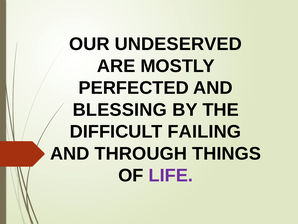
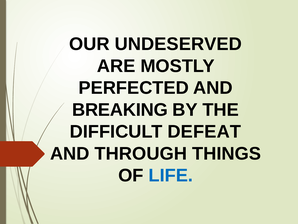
BLESSING: BLESSING -> BREAKING
FAILING: FAILING -> DEFEAT
LIFE colour: purple -> blue
